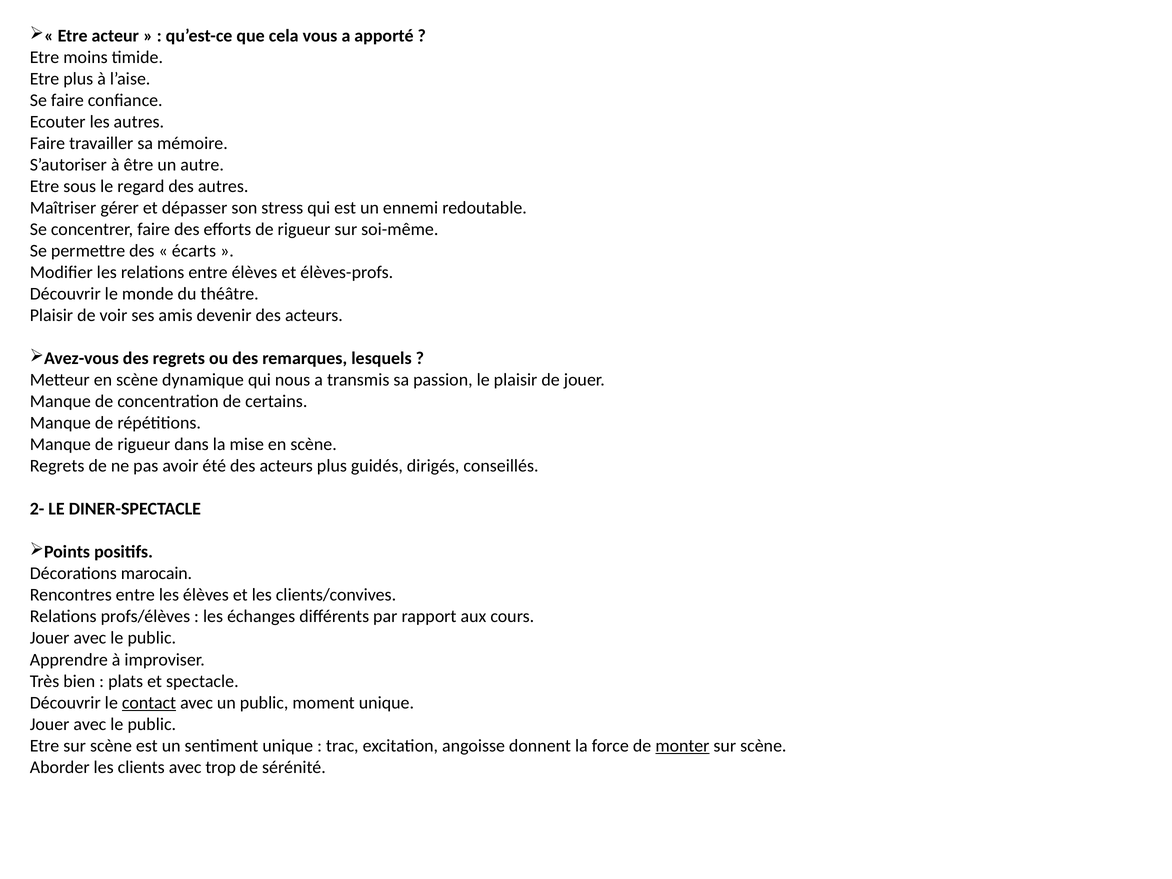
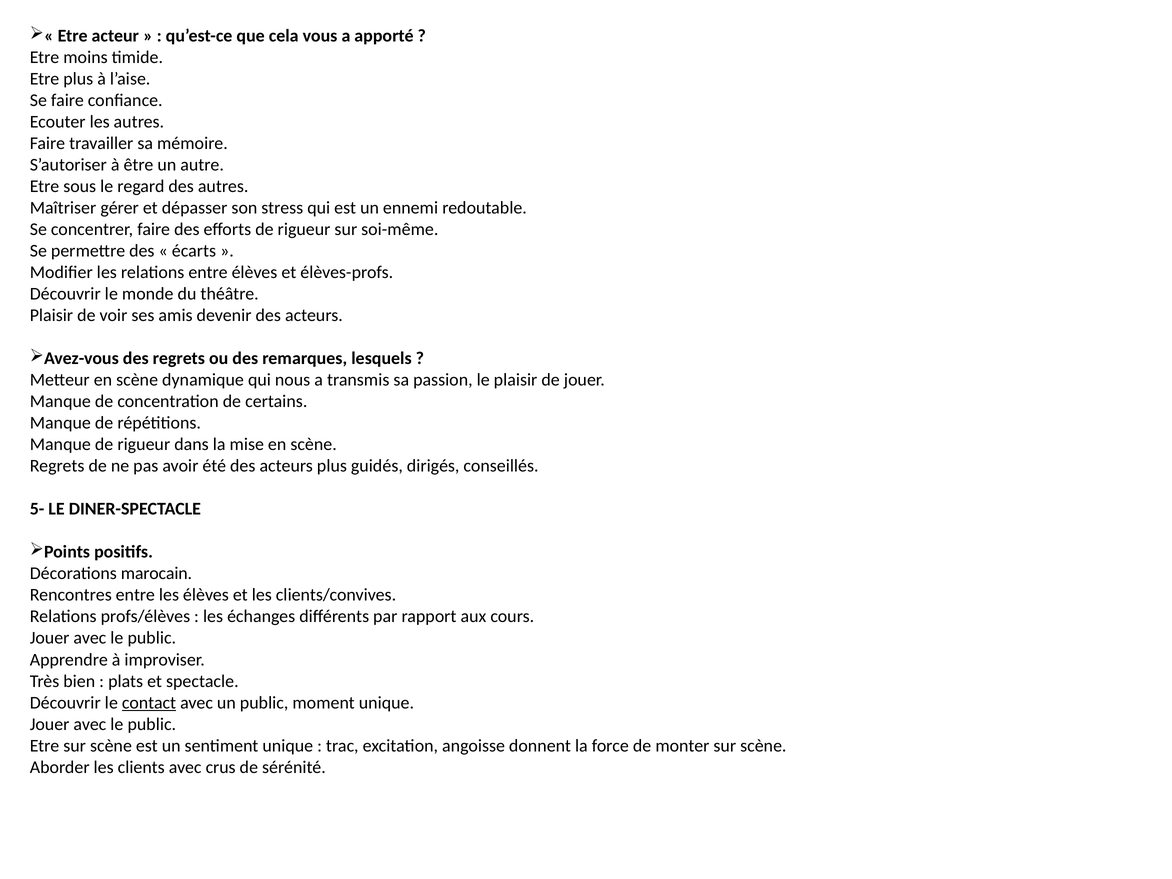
2-: 2- -> 5-
monter underline: present -> none
trop: trop -> crus
